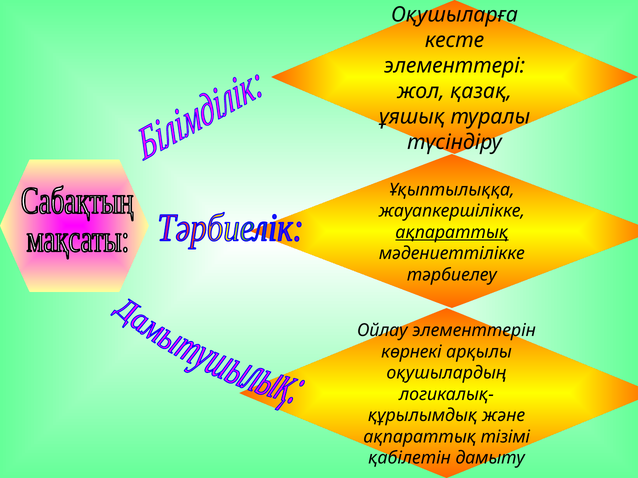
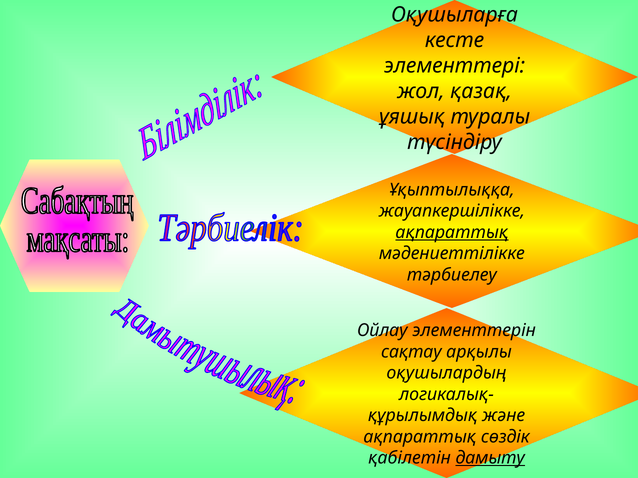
көрнекі: көрнекі -> сақтау
тізімі: тізімі -> сөздік
дамыту underline: none -> present
